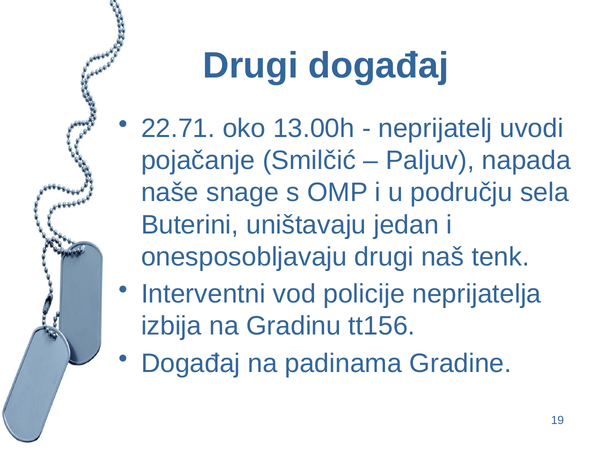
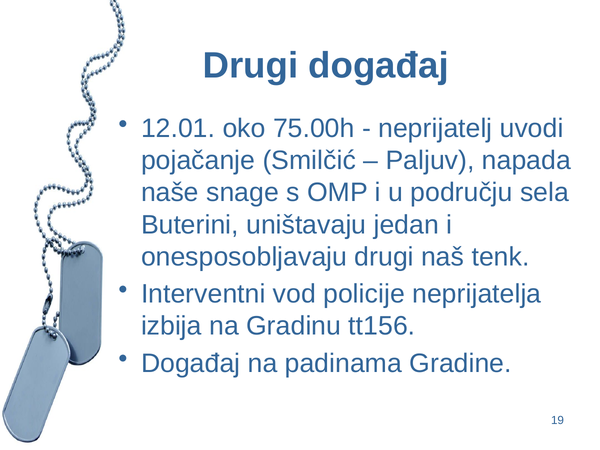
22.71: 22.71 -> 12.01
13.00h: 13.00h -> 75.00h
